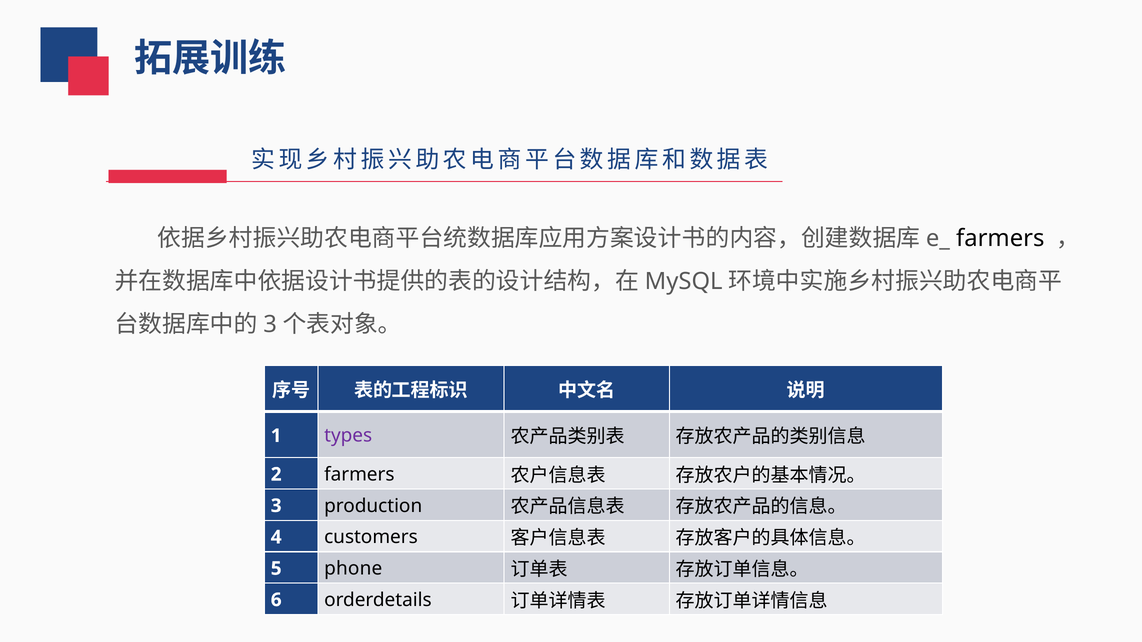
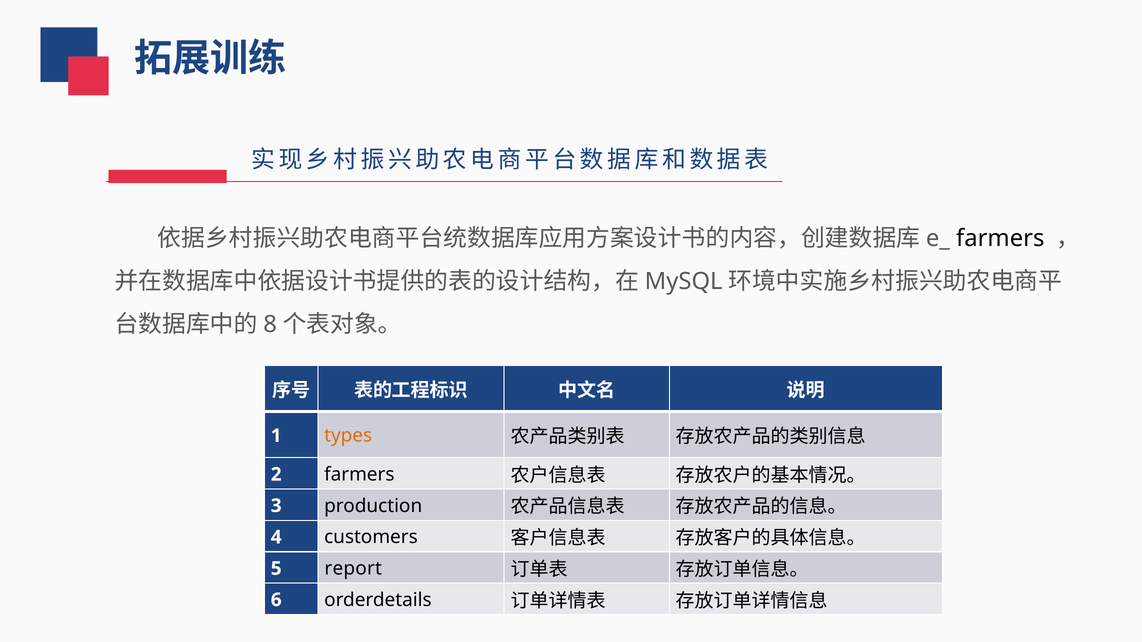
3 at (270, 324): 3 -> 8
types colour: purple -> orange
phone: phone -> report
